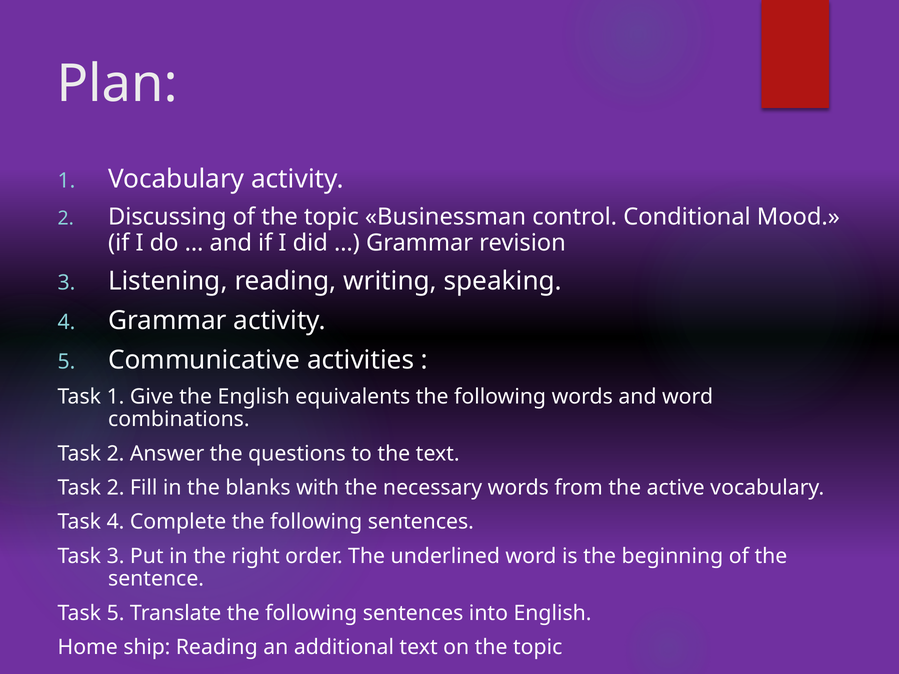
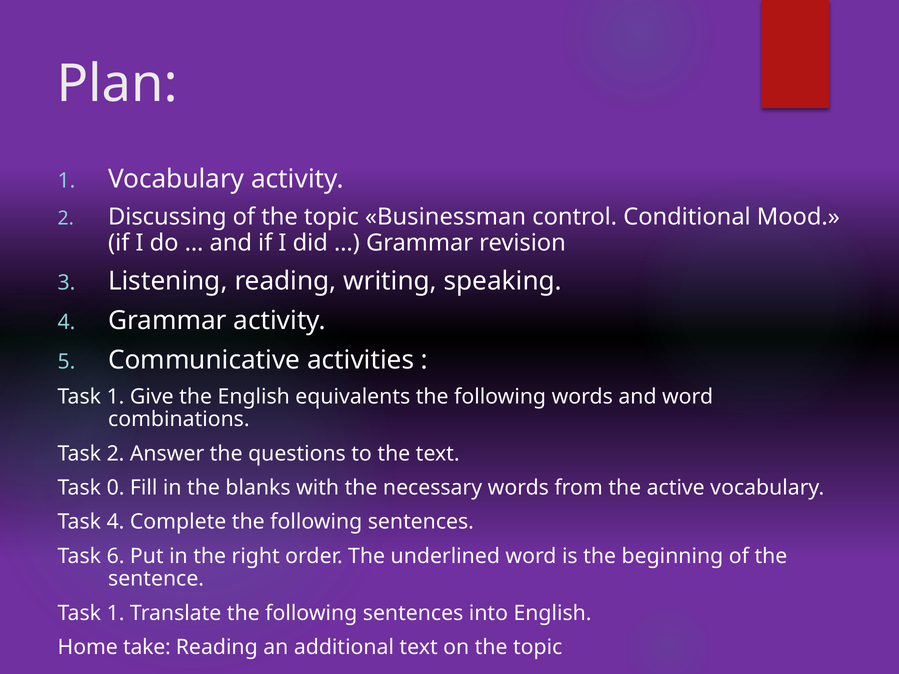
2 at (116, 488): 2 -> 0
Task 3: 3 -> 6
5 at (116, 613): 5 -> 1
ship: ship -> take
